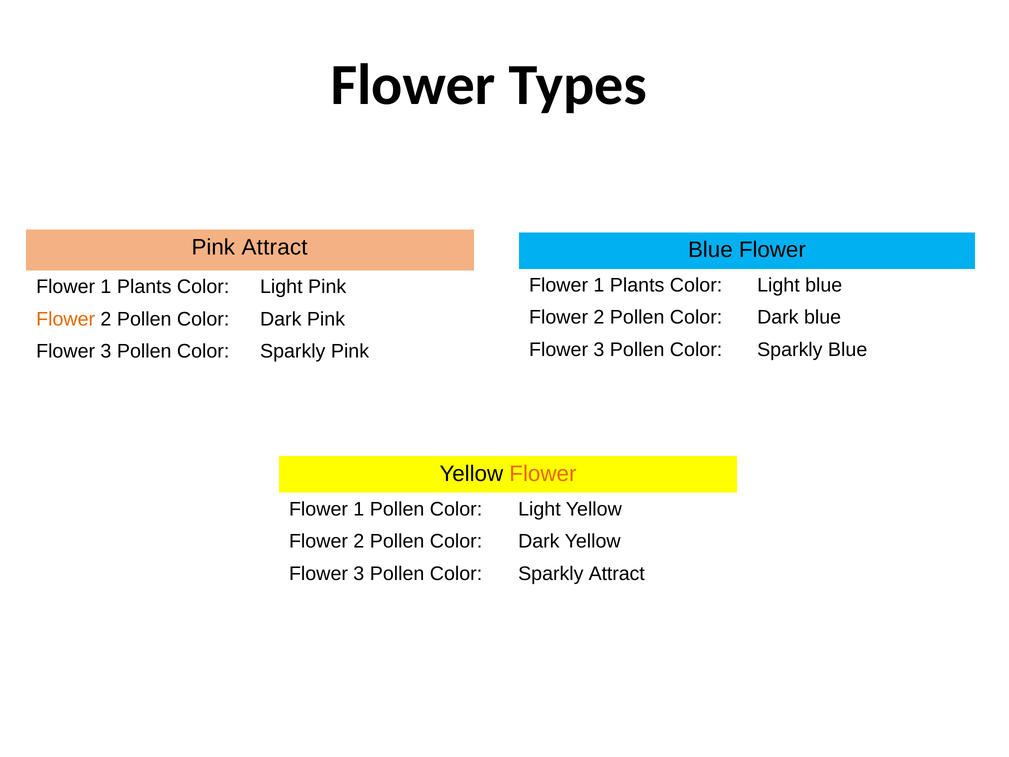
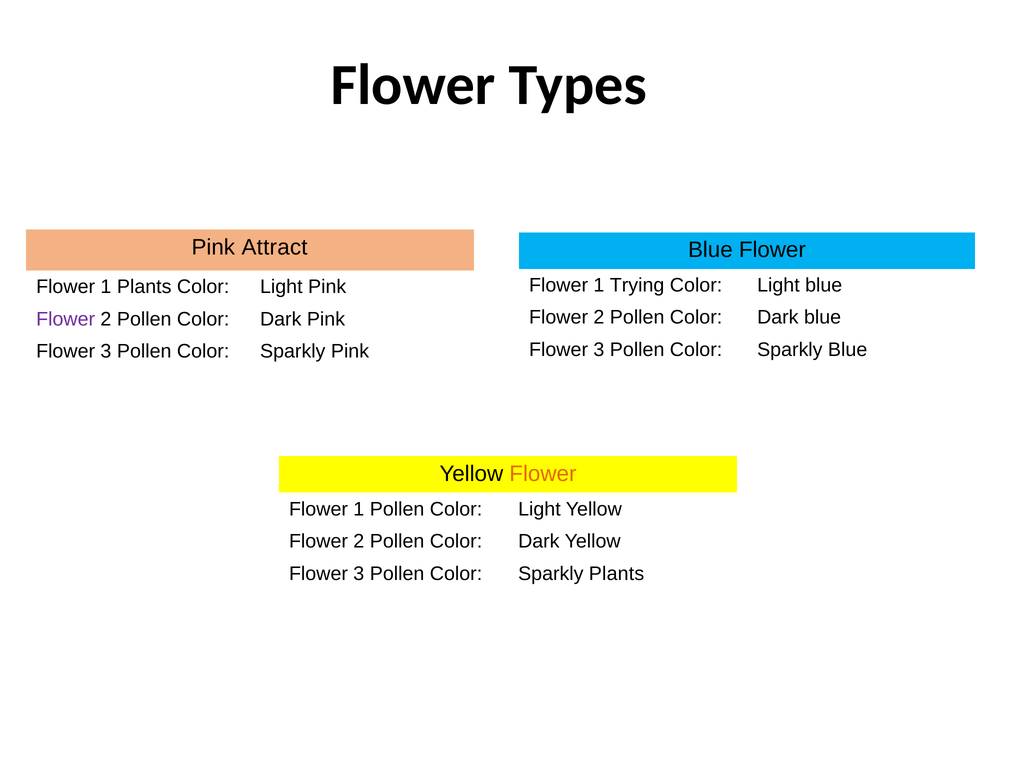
Plants at (637, 285): Plants -> Trying
Flower at (66, 319) colour: orange -> purple
Sparkly Attract: Attract -> Plants
